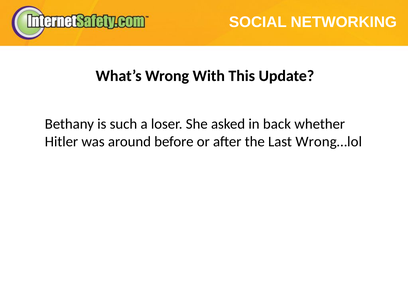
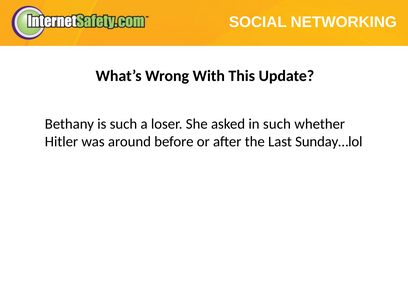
in back: back -> such
Wrong…lol: Wrong…lol -> Sunday…lol
